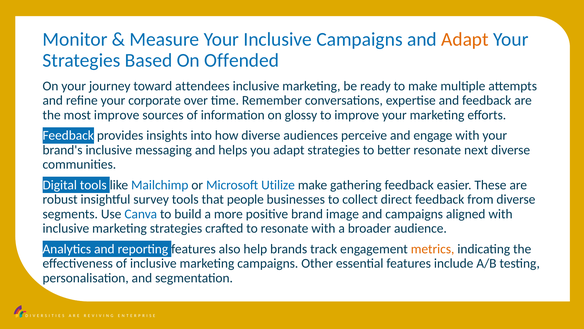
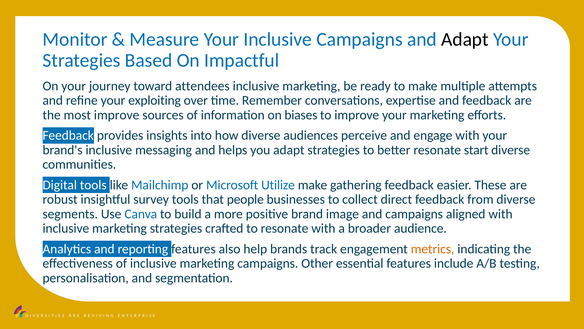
Adapt at (465, 39) colour: orange -> black
Offended: Offended -> Impactful
corporate: corporate -> exploiting
glossy: glossy -> biases
next: next -> start
